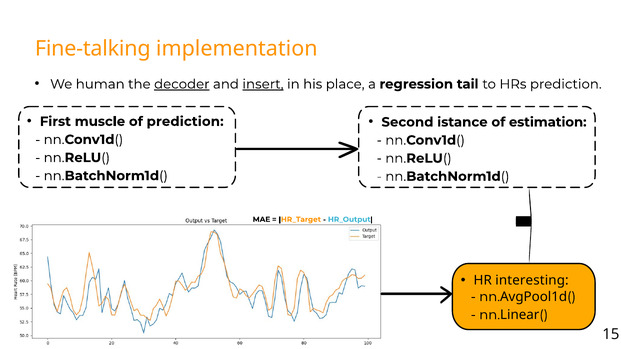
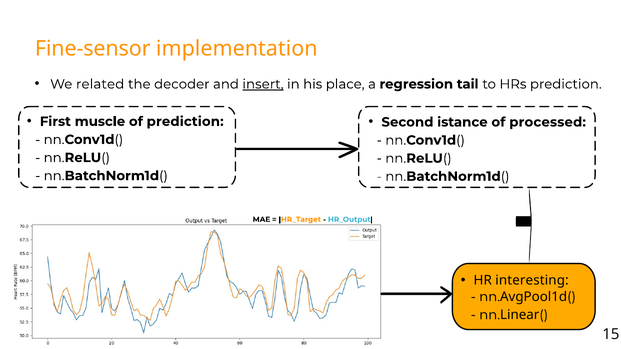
Fine-talking: Fine-talking -> Fine-sensor
human: human -> related
decoder underline: present -> none
estimation: estimation -> processed
